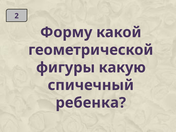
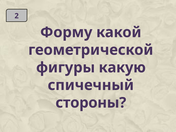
ребенка: ребенка -> стороны
